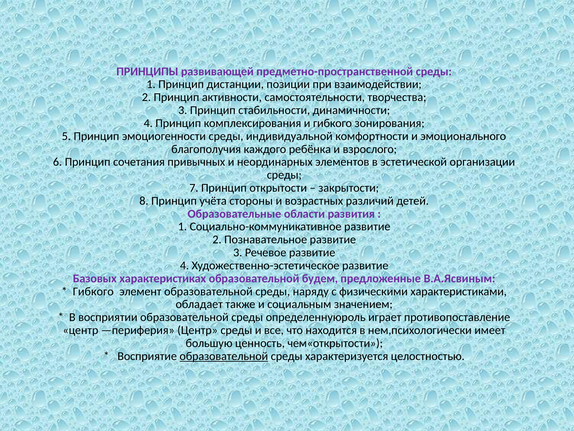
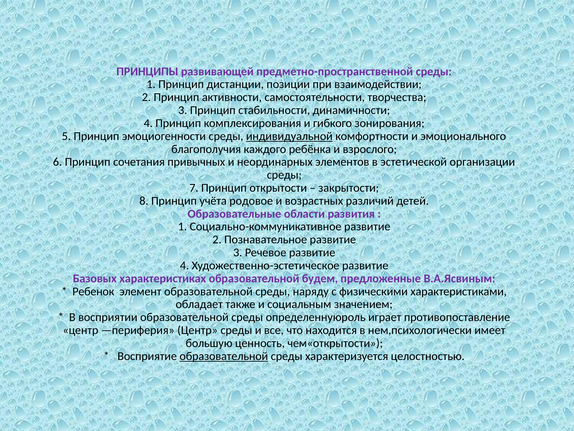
индивидуальной underline: none -> present
стороны: стороны -> родовое
Гибкого at (93, 291): Гибкого -> Ребенок
